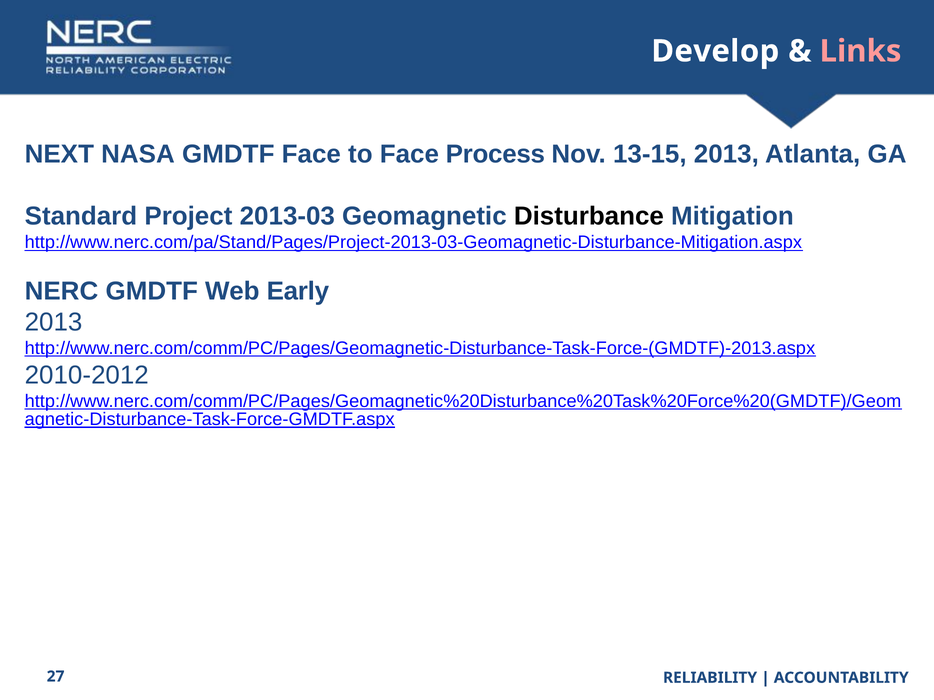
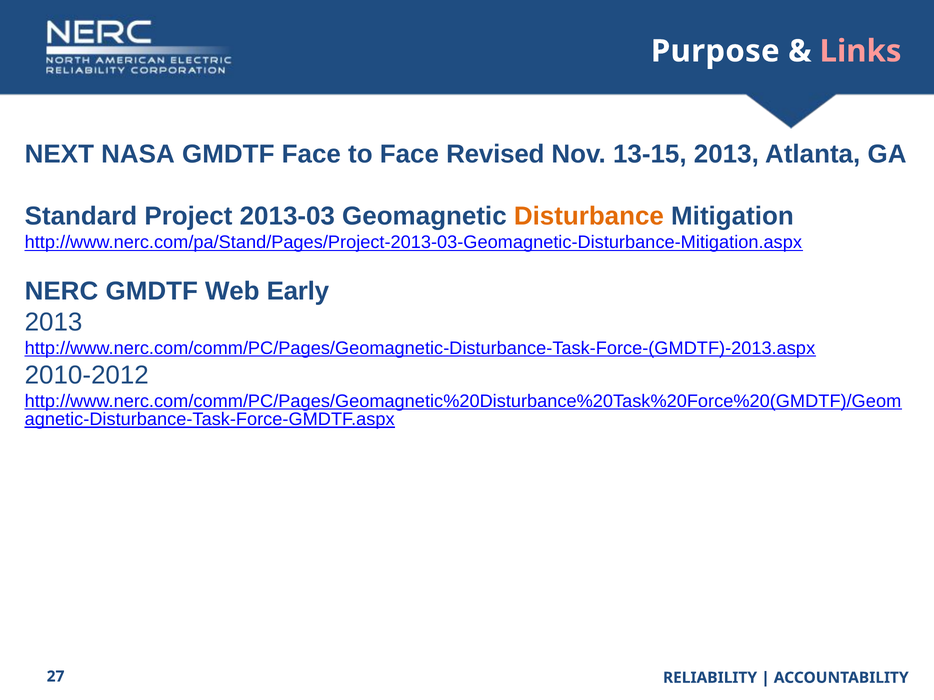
Develop: Develop -> Purpose
Process: Process -> Revised
Disturbance colour: black -> orange
